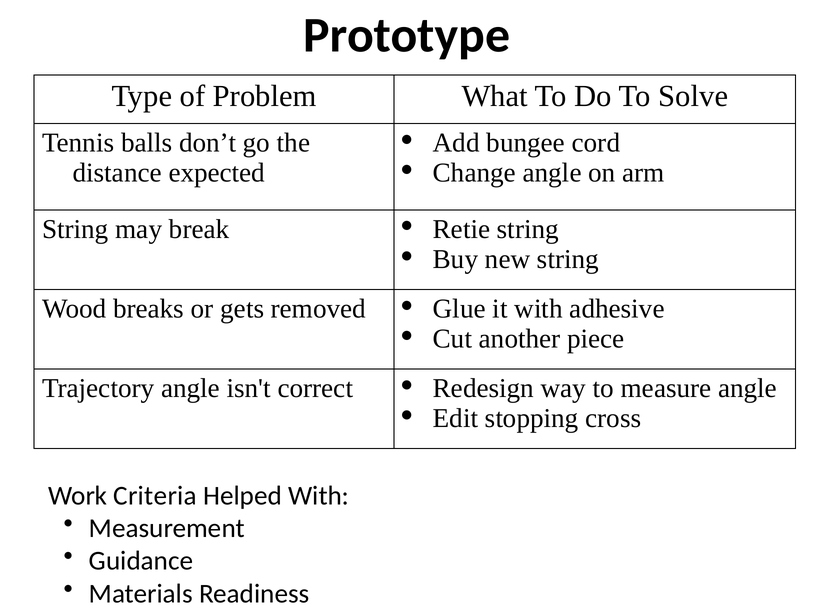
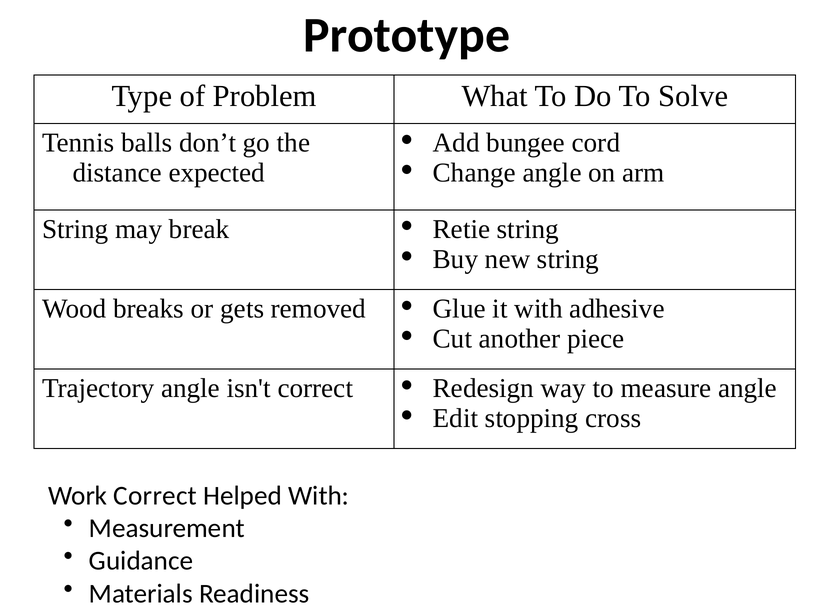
Work Criteria: Criteria -> Correct
